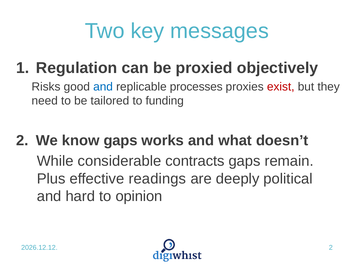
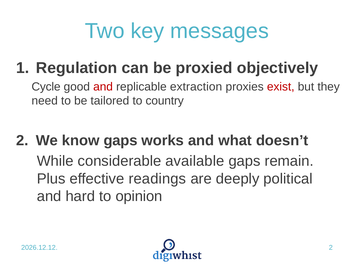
Risks: Risks -> Cycle
and at (103, 87) colour: blue -> red
processes: processes -> extraction
funding: funding -> country
contracts: contracts -> available
